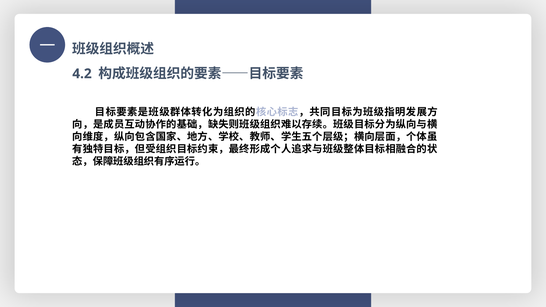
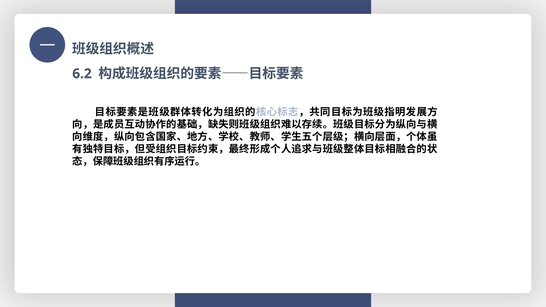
4.2: 4.2 -> 6.2
